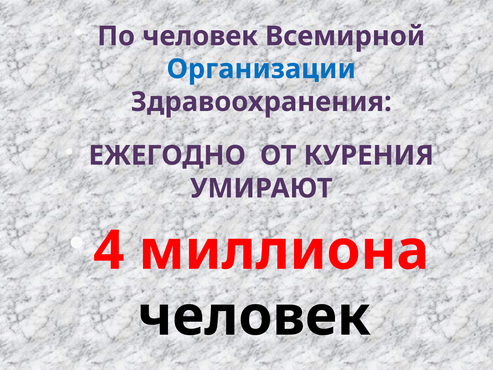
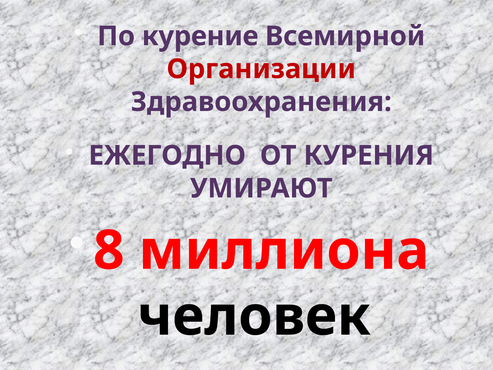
По человек: человек -> курение
Организации colour: blue -> red
4: 4 -> 8
